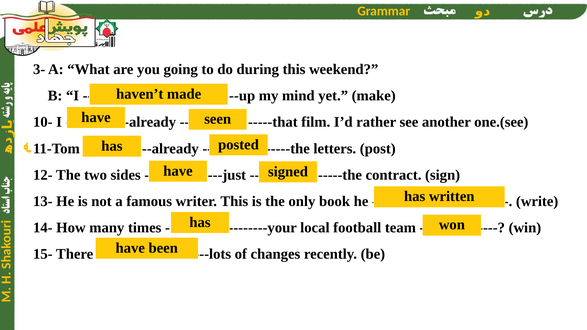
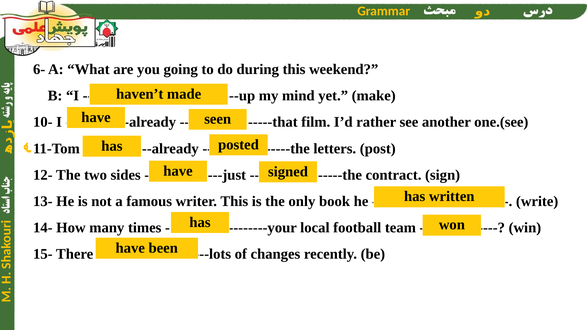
3-: 3- -> 6-
